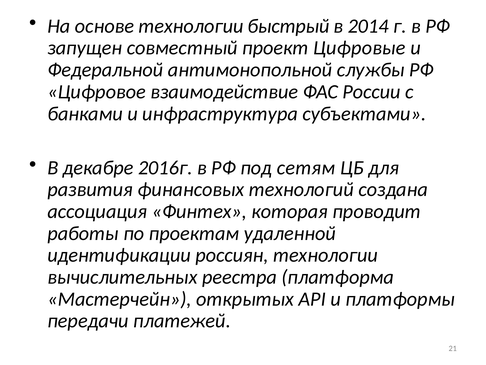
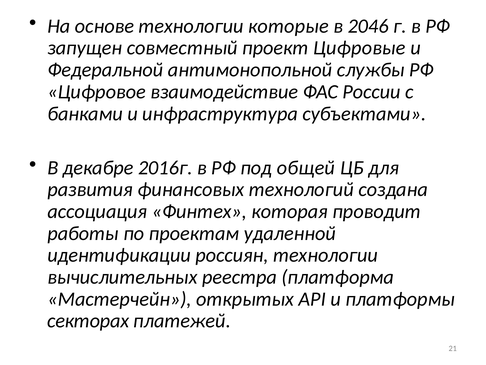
быстрый: быстрый -> которые
2014: 2014 -> 2046
сетям: сетям -> общей
передачи: передачи -> секторах
